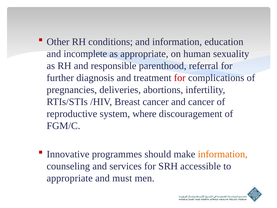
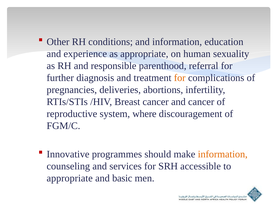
incomplete: incomplete -> experience
for at (180, 78) colour: red -> orange
must: must -> basic
